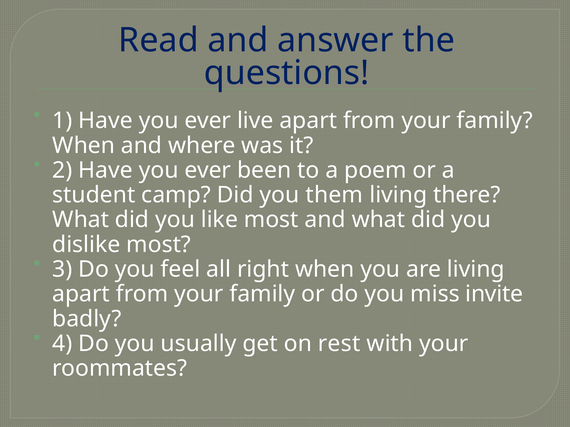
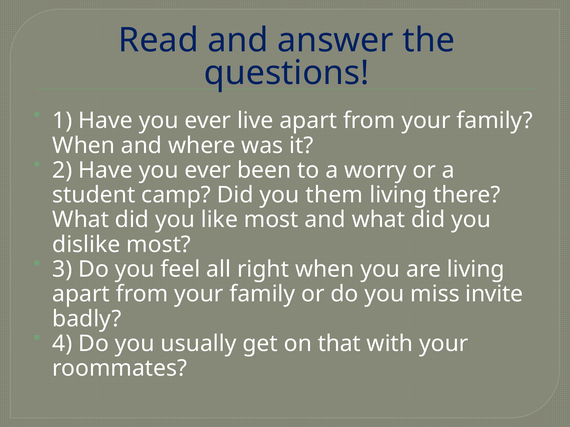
poem: poem -> worry
rest: rest -> that
